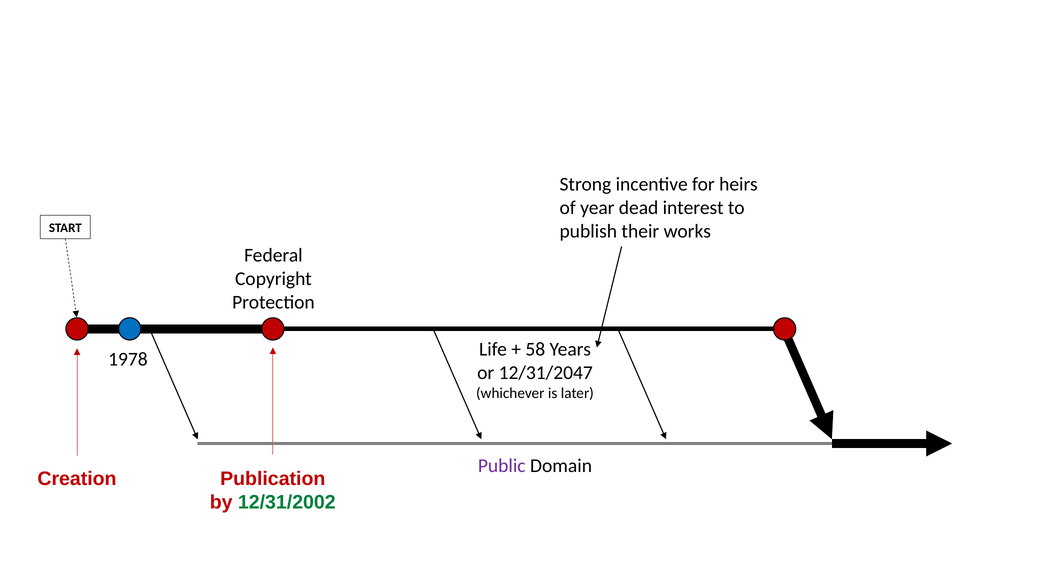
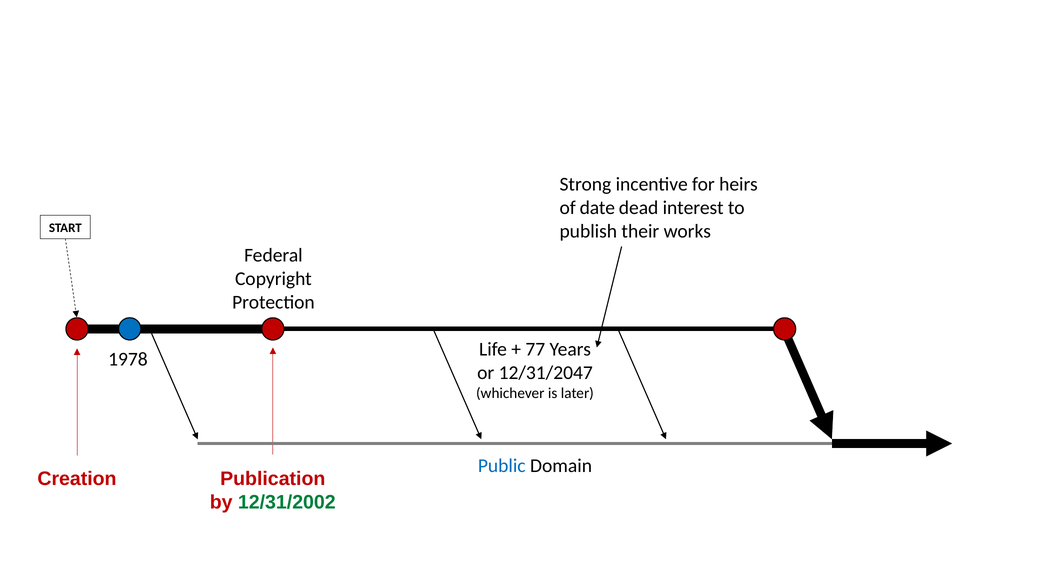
year: year -> date
58: 58 -> 77
Public colour: purple -> blue
